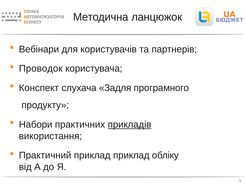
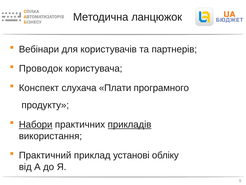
Задля: Задля -> Плати
Набори underline: none -> present
приклад приклад: приклад -> установі
